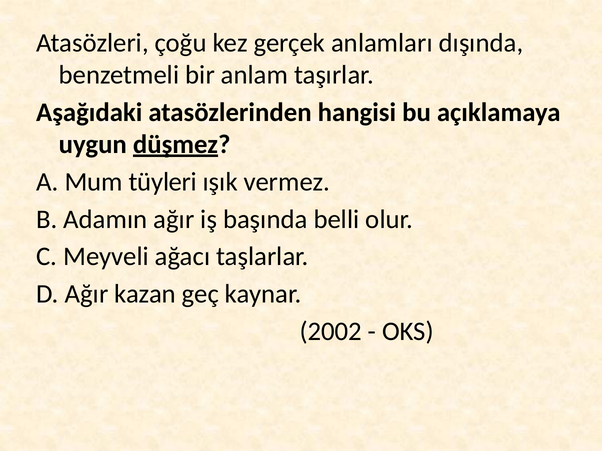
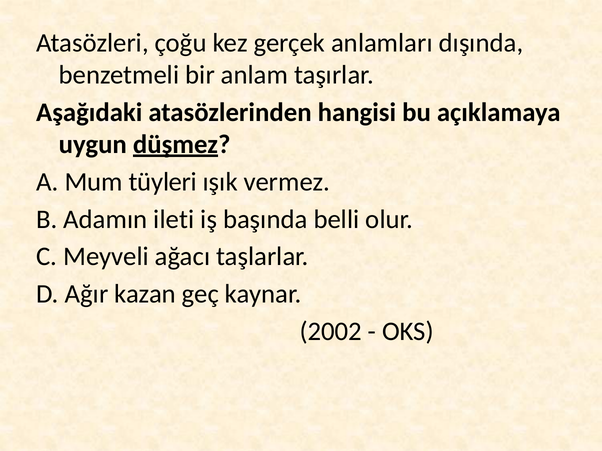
Adamın ağır: ağır -> ileti
